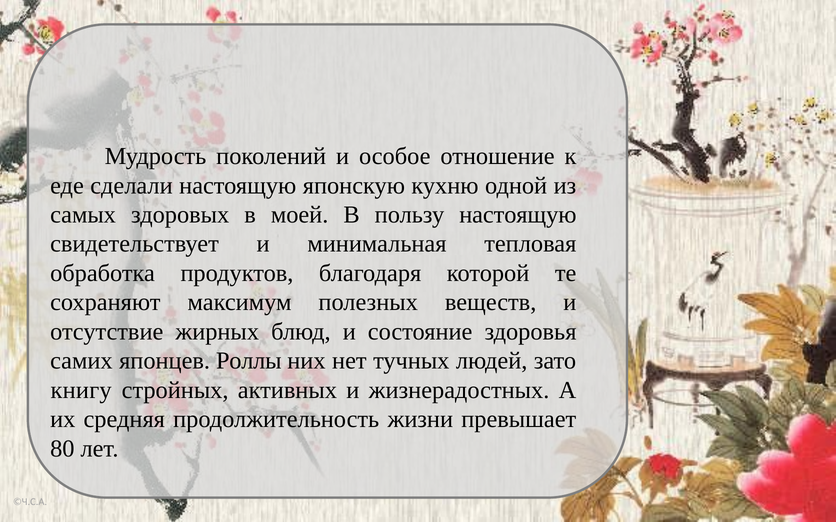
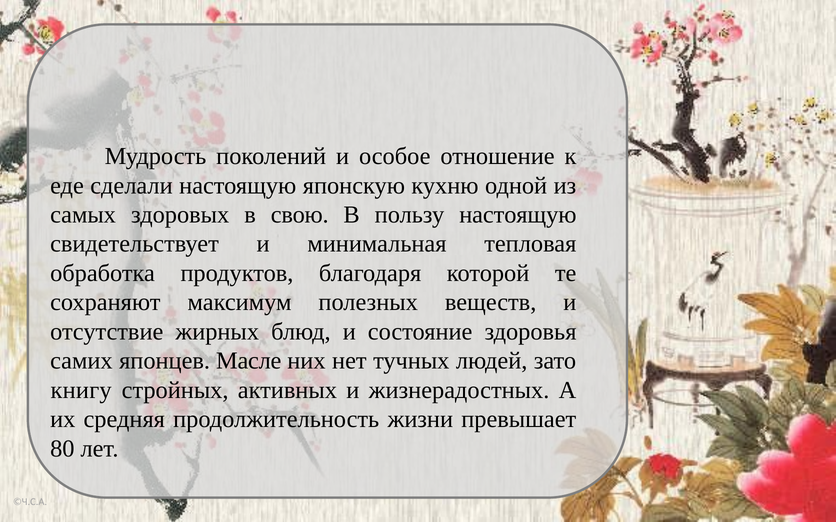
моей: моей -> свою
Роллы: Роллы -> Масле
